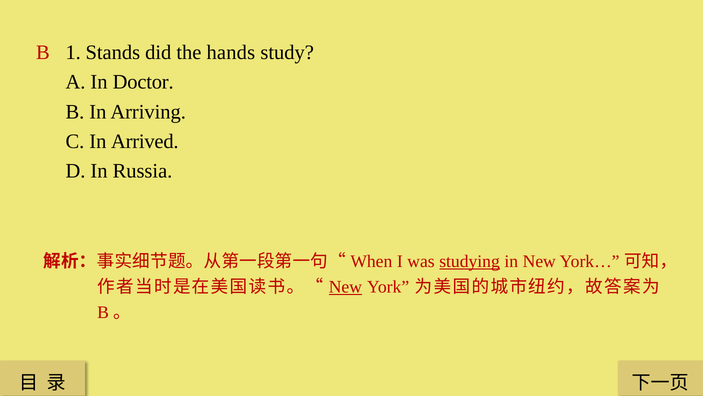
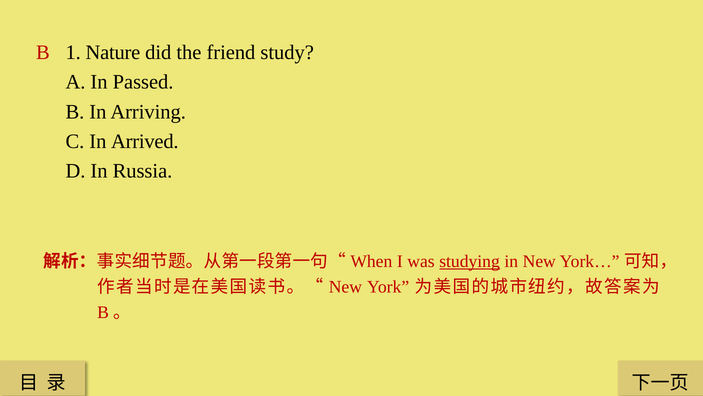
Stands: Stands -> Nature
hands: hands -> friend
Doctor: Doctor -> Passed
New at (345, 287) underline: present -> none
